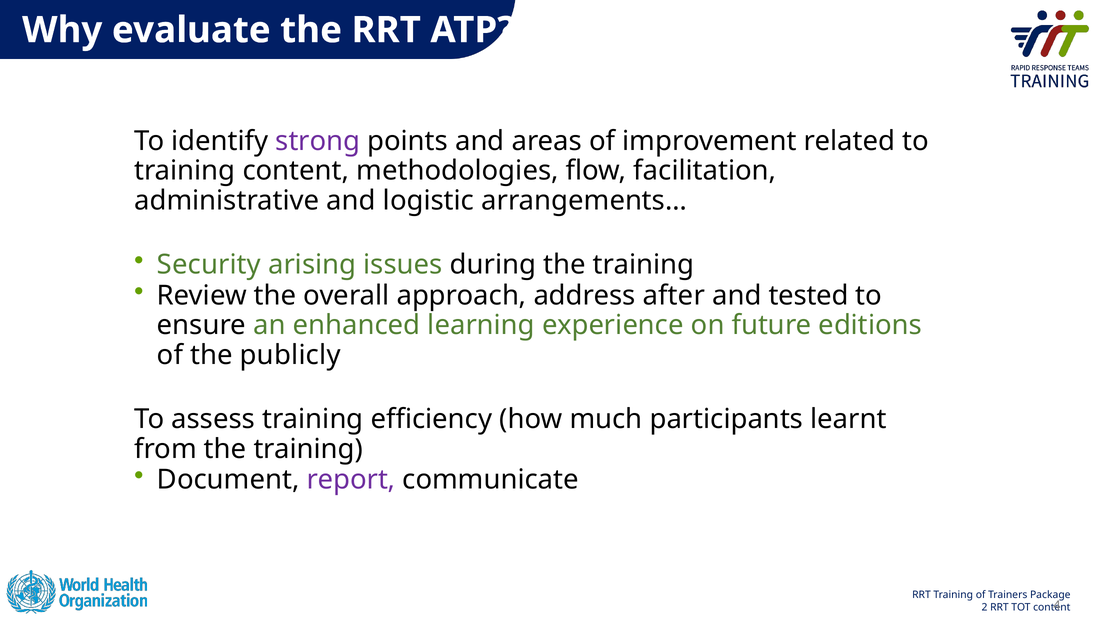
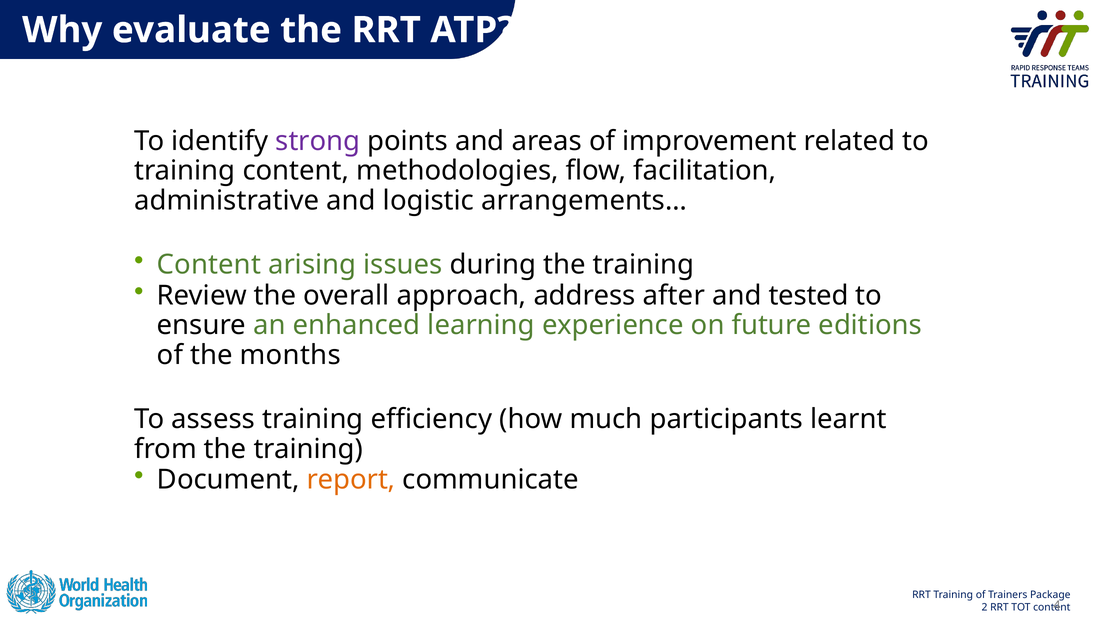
Security at (209, 264): Security -> Content
publicly: publicly -> months
report colour: purple -> orange
